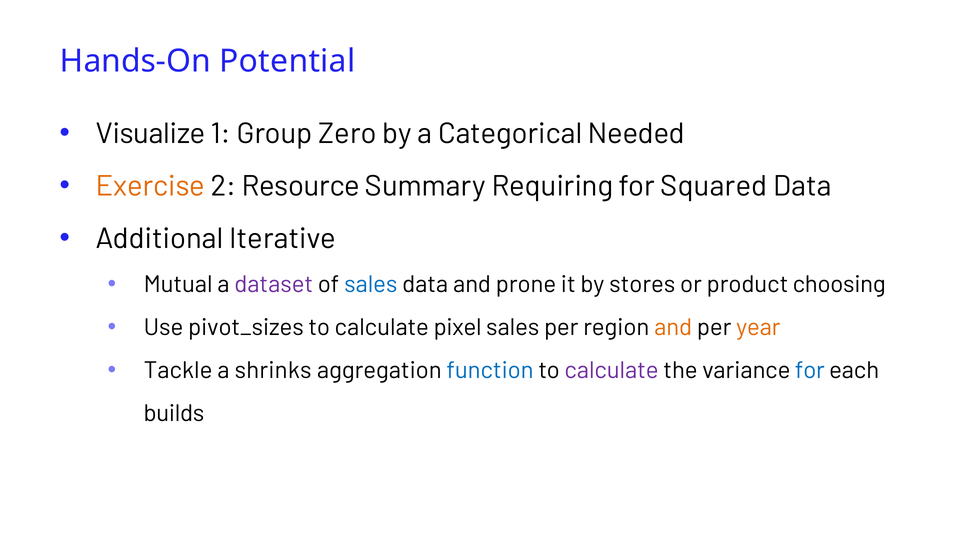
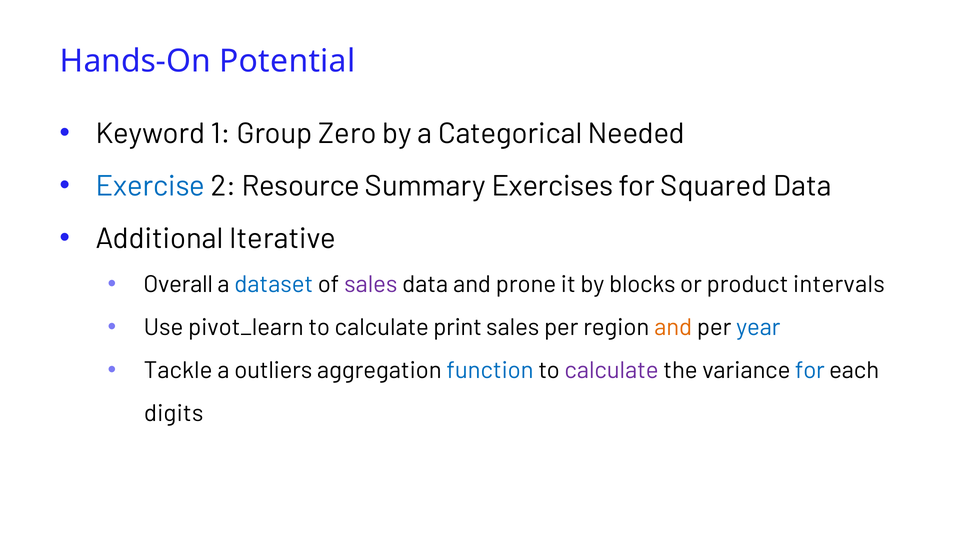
Visualize: Visualize -> Keyword
Exercise colour: orange -> blue
Requiring: Requiring -> Exercises
Mutual: Mutual -> Overall
dataset colour: purple -> blue
sales at (371, 285) colour: blue -> purple
stores: stores -> blocks
choosing: choosing -> intervals
pivot_sizes: pivot_sizes -> pivot_learn
pixel: pixel -> print
year colour: orange -> blue
shrinks: shrinks -> outliers
builds: builds -> digits
